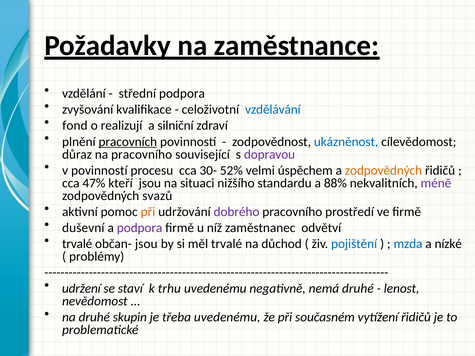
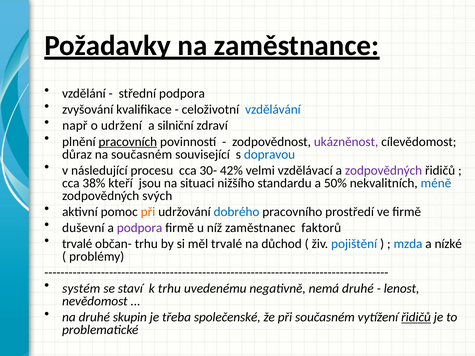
fond: fond -> např
realizují: realizují -> udržení
ukázněnost colour: blue -> purple
na pracovního: pracovního -> současném
dopravou colour: purple -> blue
v povinností: povinností -> následující
52%: 52% -> 42%
úspěchem: úspěchem -> vzdělávací
zodpovědných at (383, 170) colour: orange -> purple
47%: 47% -> 38%
88%: 88% -> 50%
méně colour: purple -> blue
svazů: svazů -> svých
dobrého colour: purple -> blue
odvětví: odvětví -> faktorů
občan- jsou: jsou -> trhu
udržení: udržení -> systém
třeba uvedenému: uvedenému -> společenské
řidičů at (416, 317) underline: none -> present
